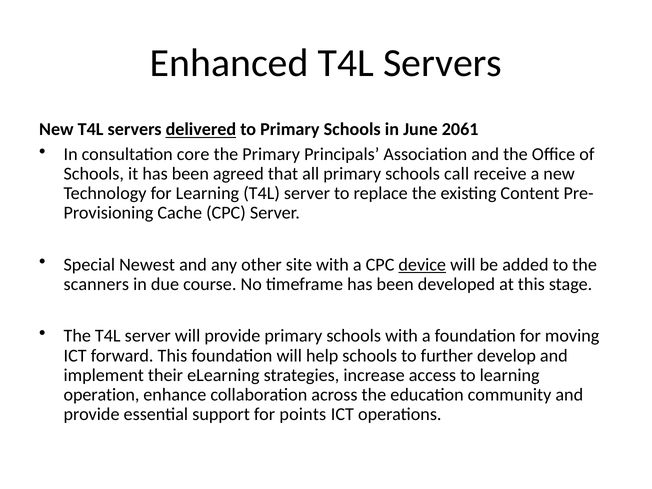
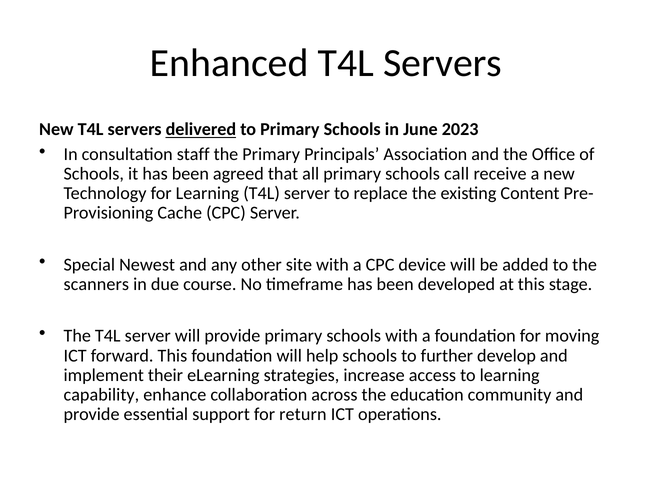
2061: 2061 -> 2023
core: core -> staff
device underline: present -> none
operation: operation -> capability
points: points -> return
